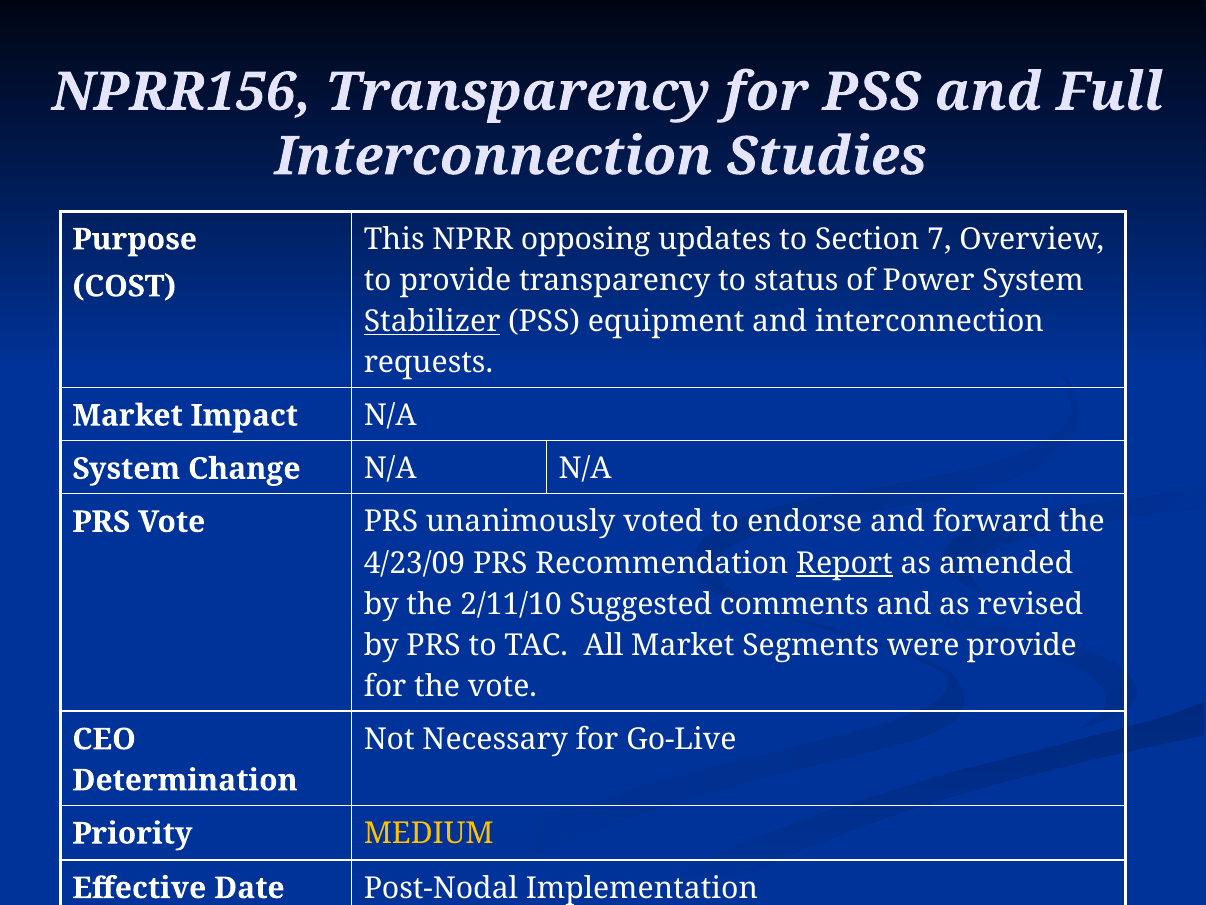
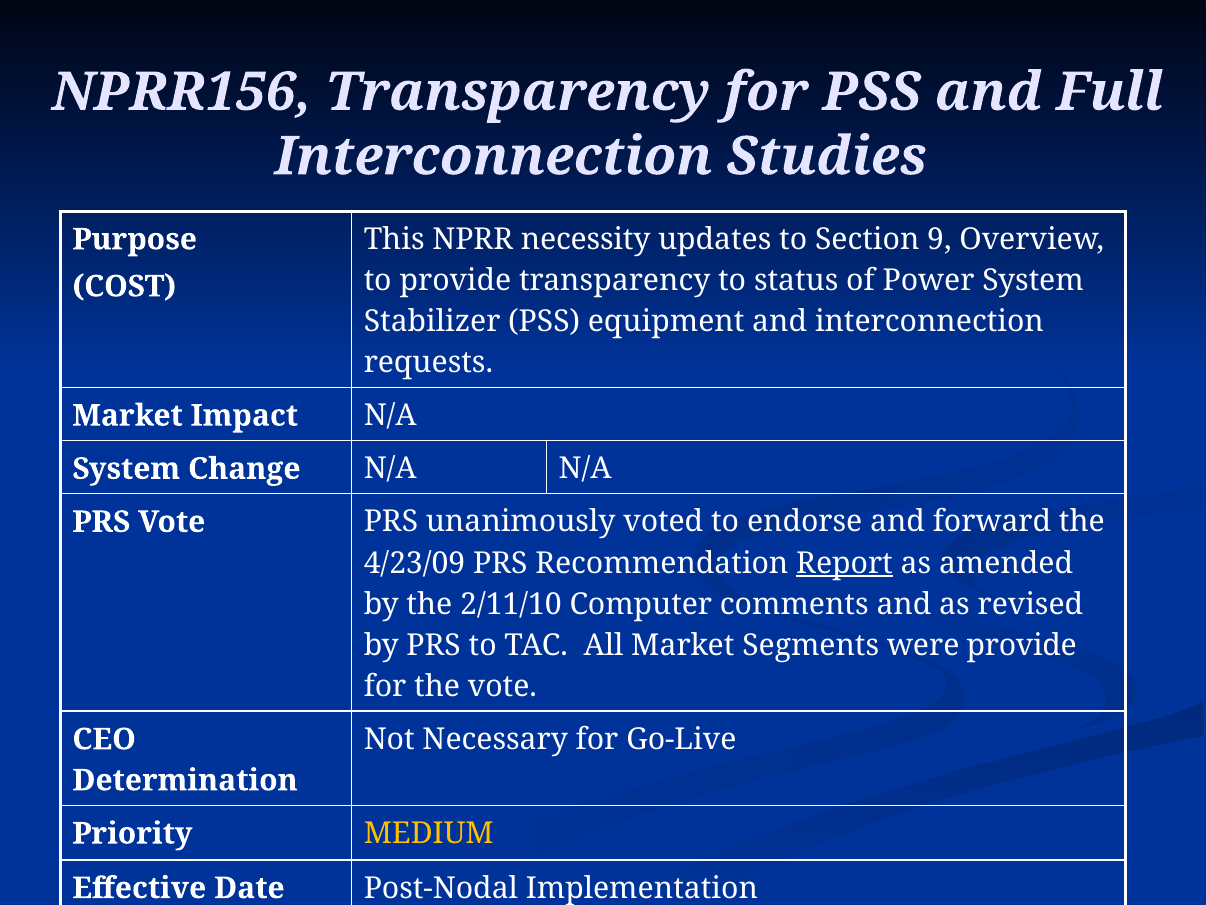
opposing: opposing -> necessity
7: 7 -> 9
Stabilizer underline: present -> none
Suggested: Suggested -> Computer
